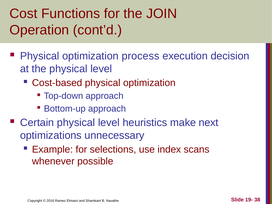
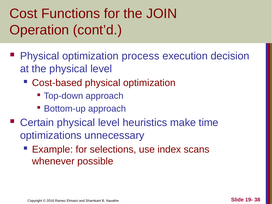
next: next -> time
